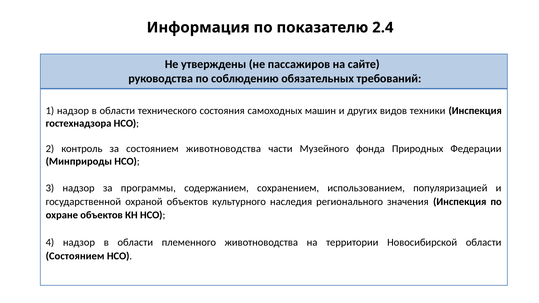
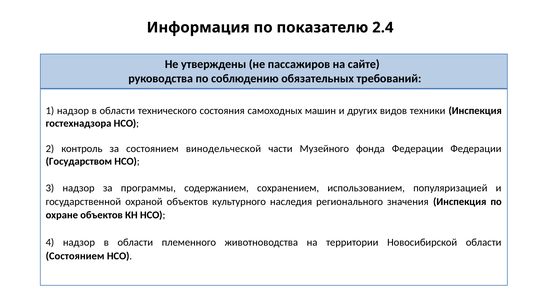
состоянием животноводства: животноводства -> винодельческой
фонда Природных: Природных -> Федерации
Минприроды: Минприроды -> Государством
